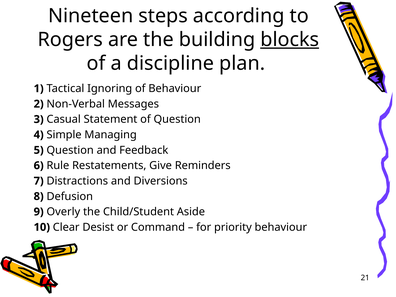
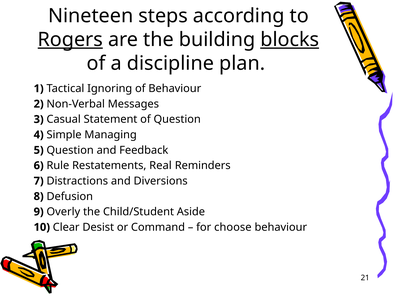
Rogers underline: none -> present
Give: Give -> Real
priority: priority -> choose
